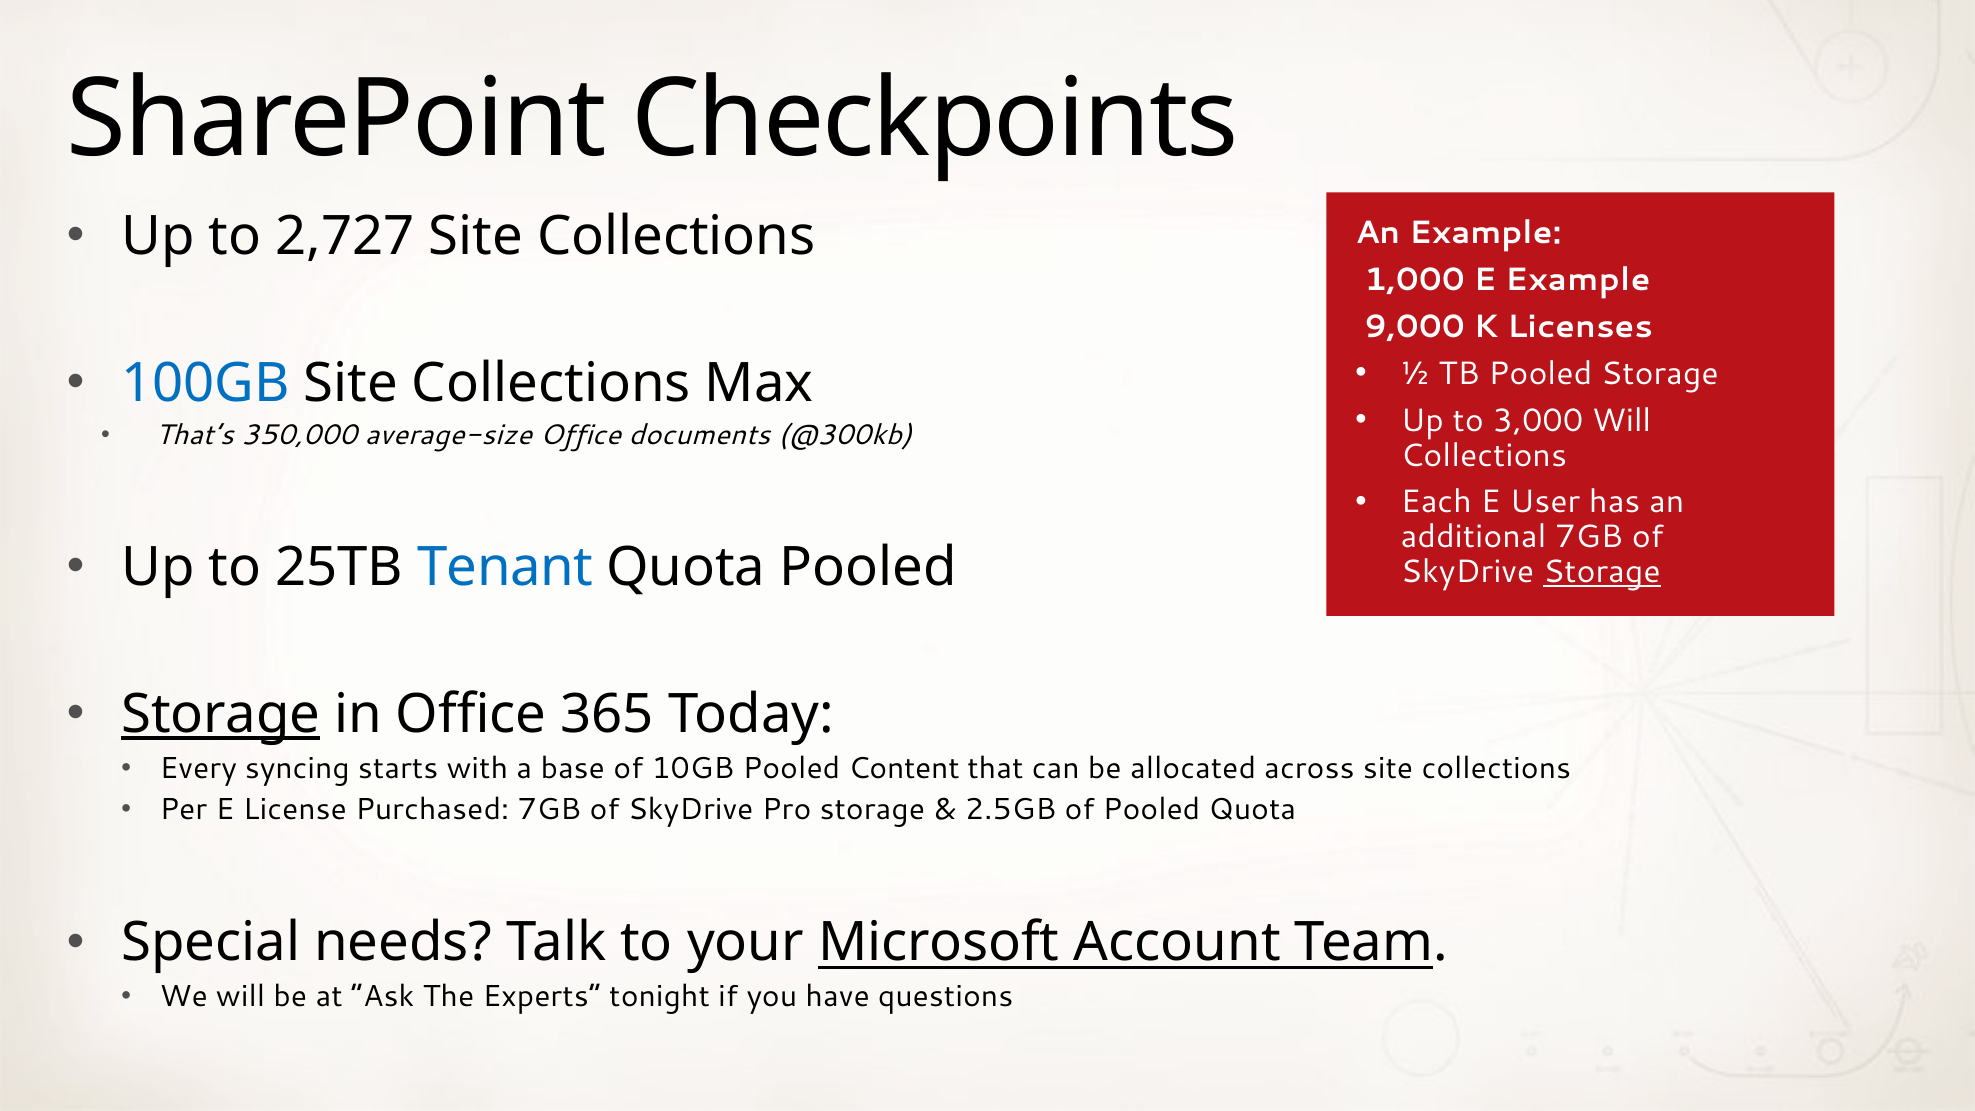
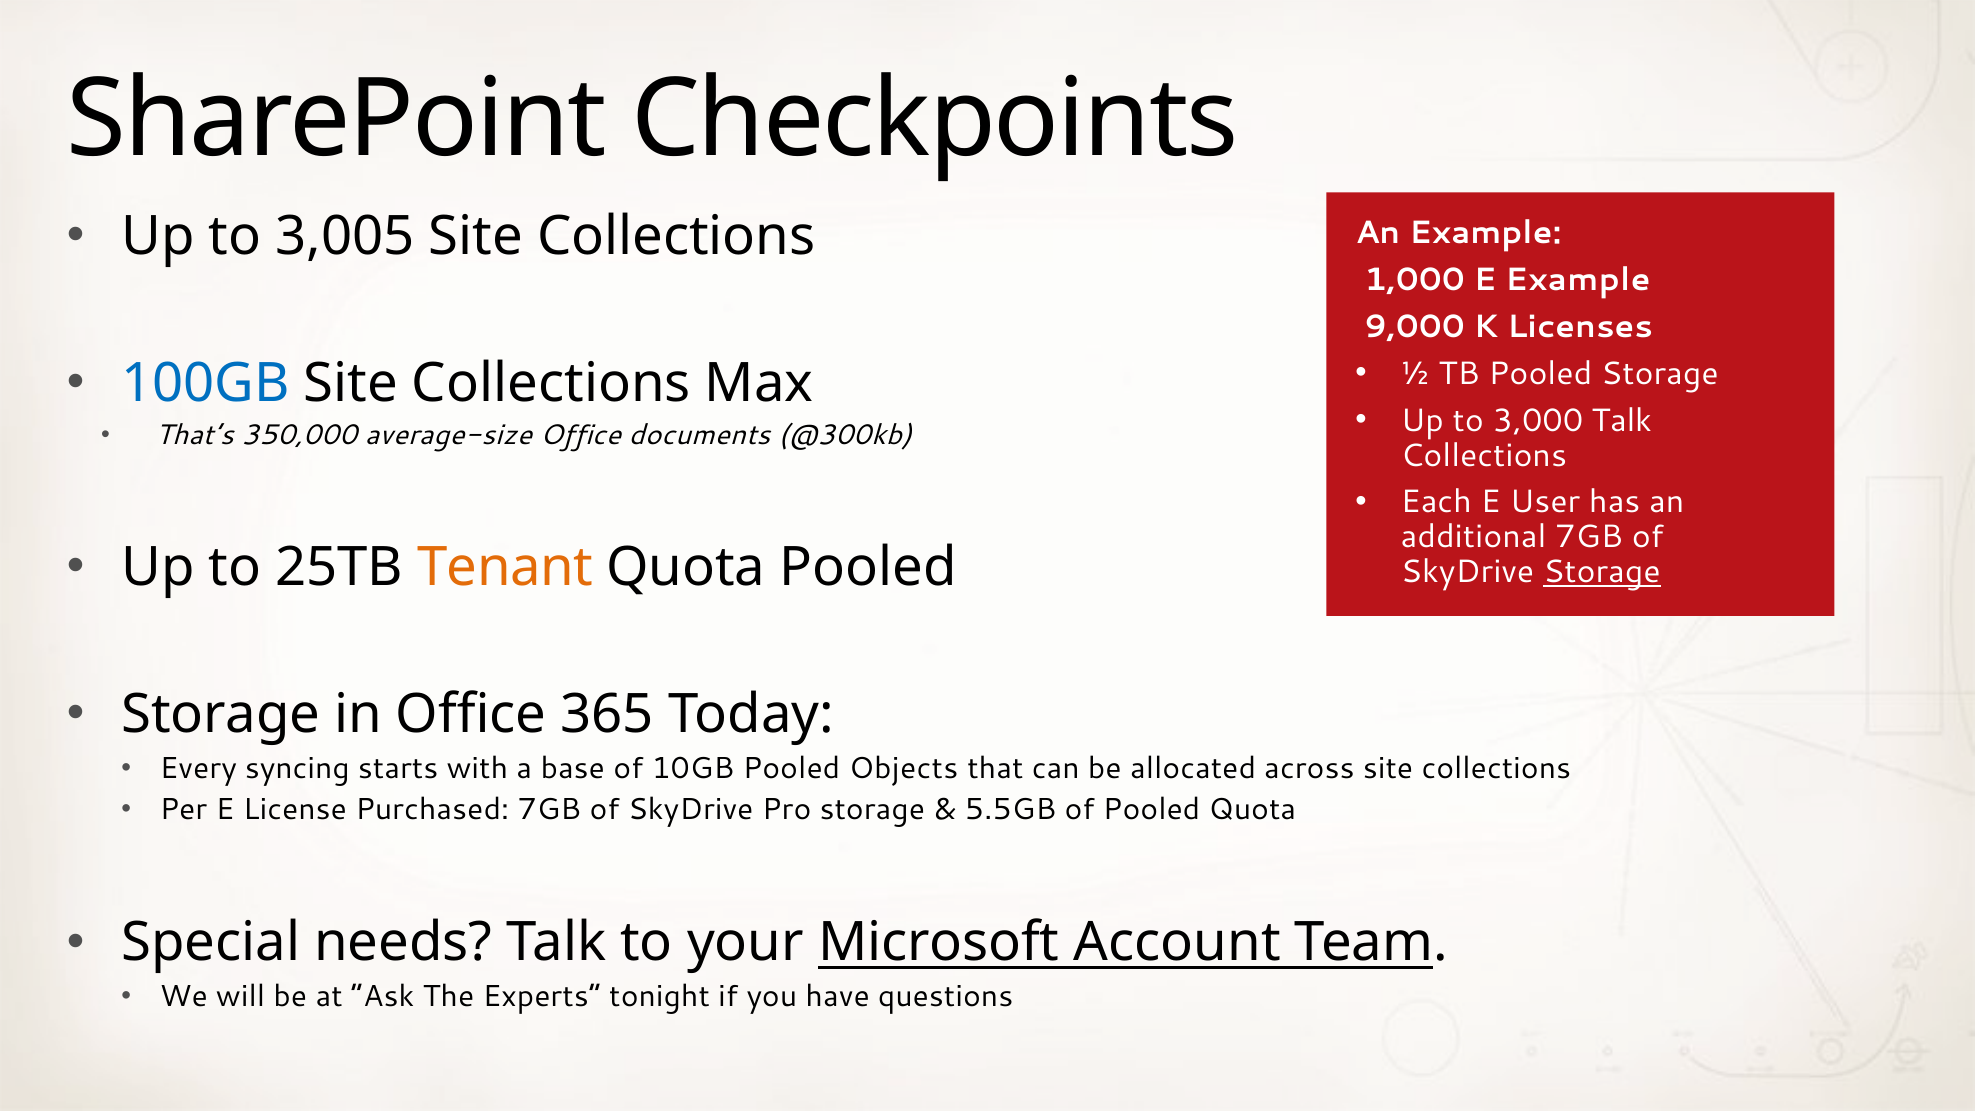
2,727: 2,727 -> 3,005
3,000 Will: Will -> Talk
Tenant colour: blue -> orange
Storage at (221, 714) underline: present -> none
Content: Content -> Objects
2.5GB: 2.5GB -> 5.5GB
